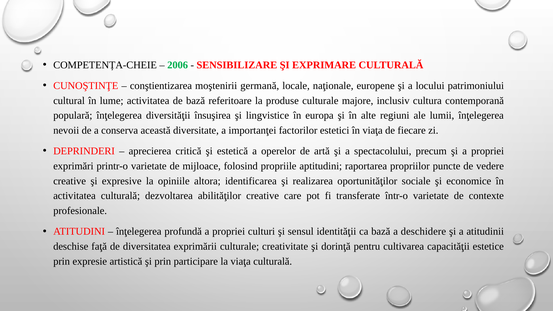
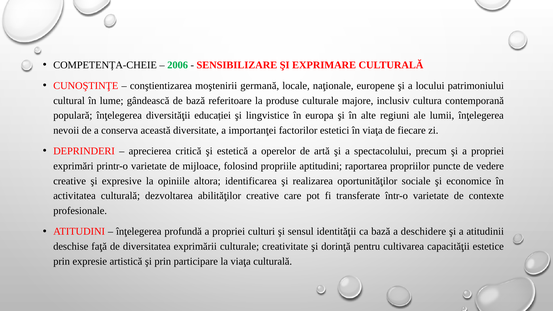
lume activitatea: activitatea -> gândească
însuşirea: însuşirea -> educației
